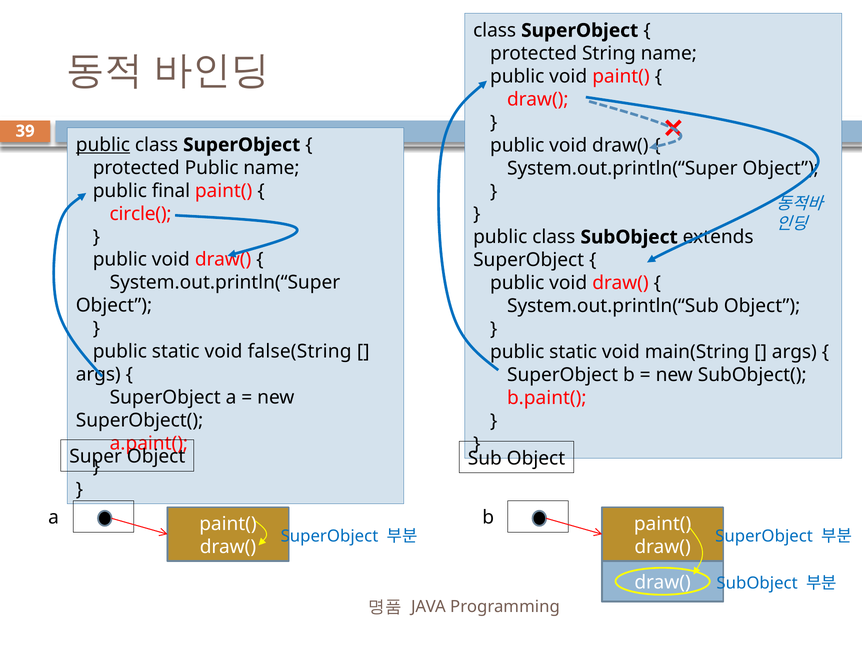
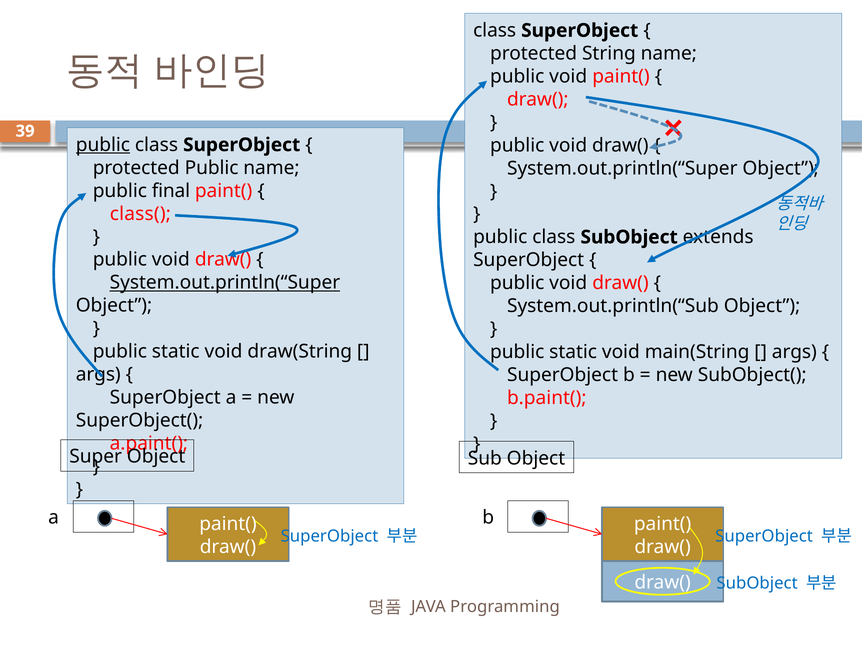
circle(: circle( -> class(
System.out.println(“Super at (225, 283) underline: none -> present
false(String: false(String -> draw(String
